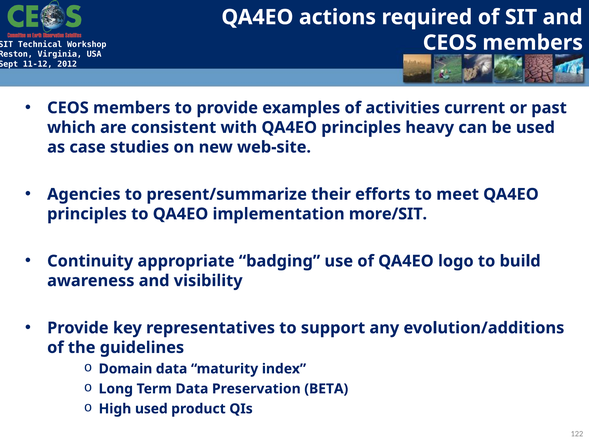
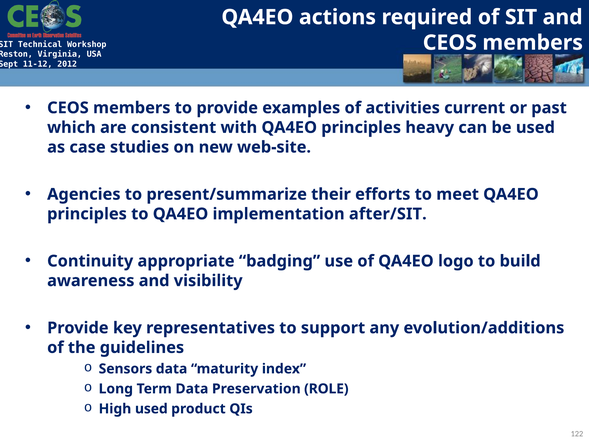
more/SIT: more/SIT -> after/SIT
Domain: Domain -> Sensors
BETA: BETA -> ROLE
